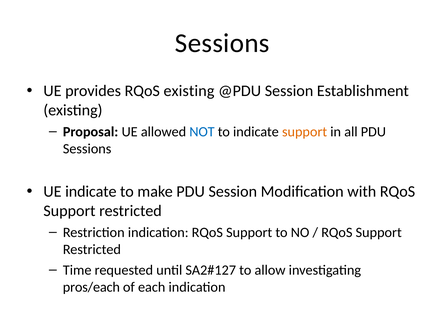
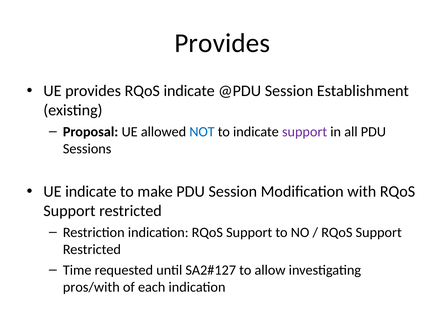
Sessions at (222, 43): Sessions -> Provides
RQoS existing: existing -> indicate
support at (305, 132) colour: orange -> purple
pros/each: pros/each -> pros/with
